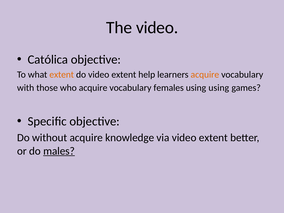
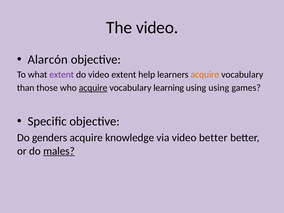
Católica: Católica -> Alarcón
extent at (62, 75) colour: orange -> purple
with: with -> than
acquire at (93, 88) underline: none -> present
females: females -> learning
without: without -> genders
via video extent: extent -> better
